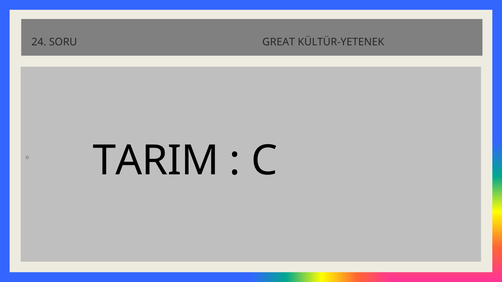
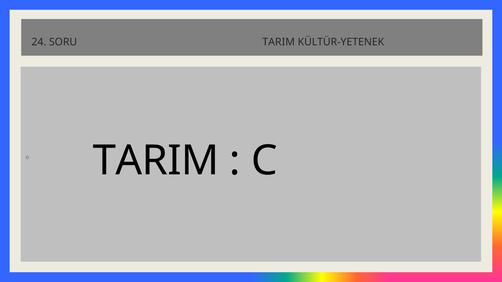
SORU GREAT: GREAT -> TARIM
